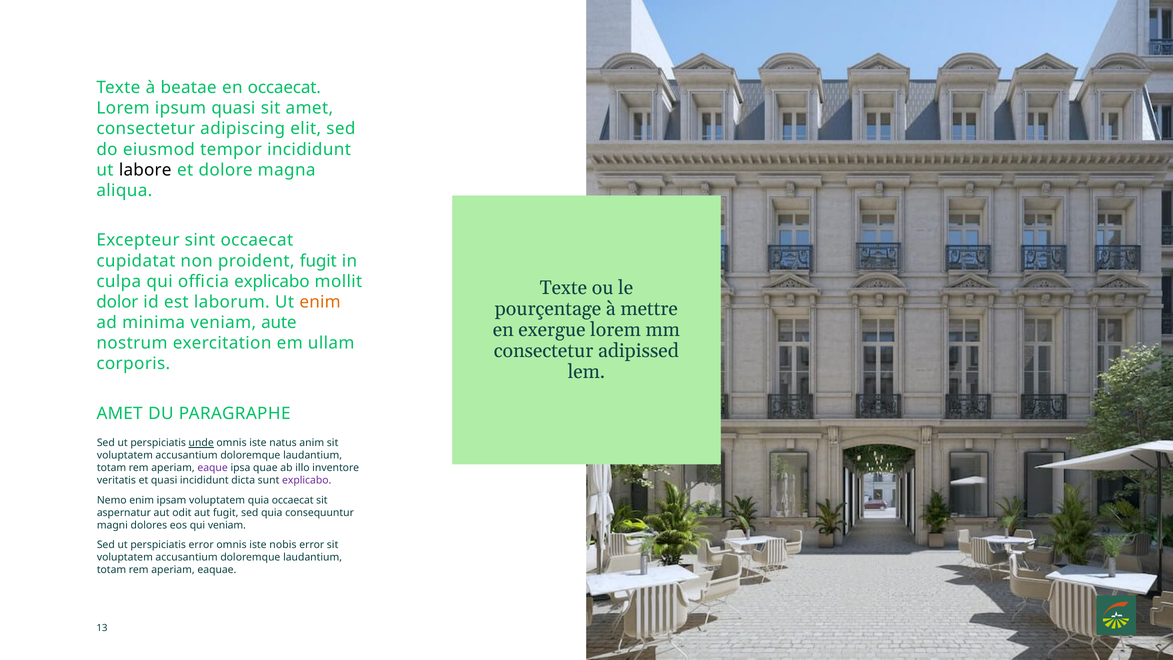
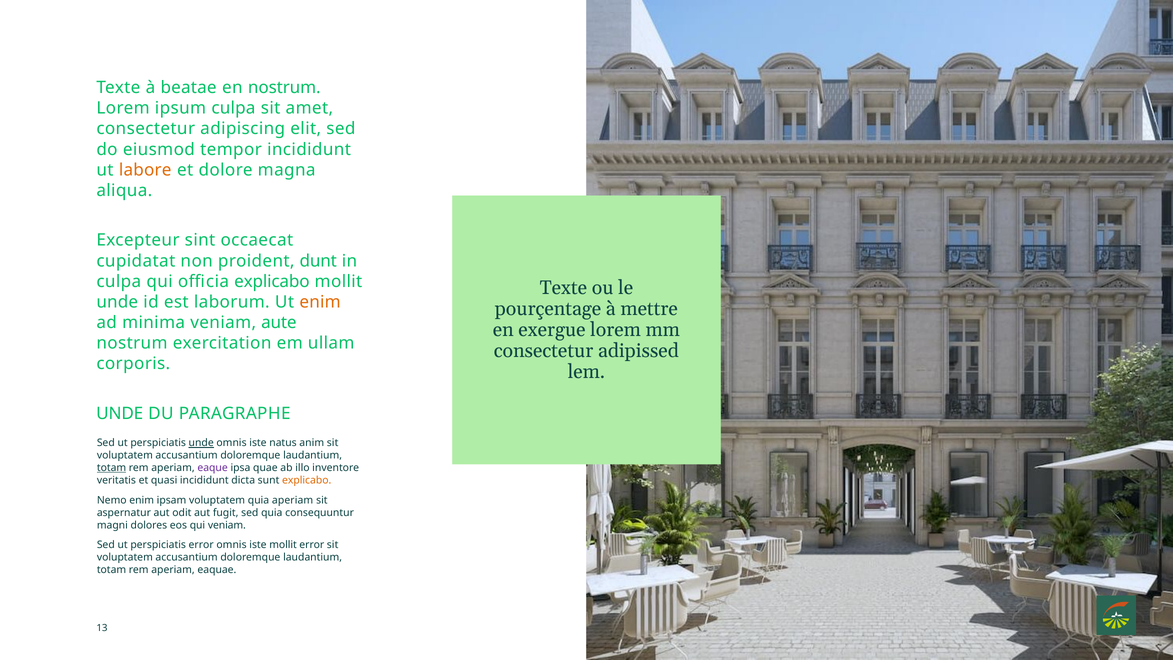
en occaecat: occaecat -> nostrum
ipsum quasi: quasi -> culpa
labore colour: black -> orange
proident fugit: fugit -> dunt
dolor at (117, 302): dolor -> unde
AMET at (120, 413): AMET -> UNDE
totam at (112, 468) underline: none -> present
explicabo at (307, 480) colour: purple -> orange
quia occaecat: occaecat -> aperiam
iste nobis: nobis -> mollit
